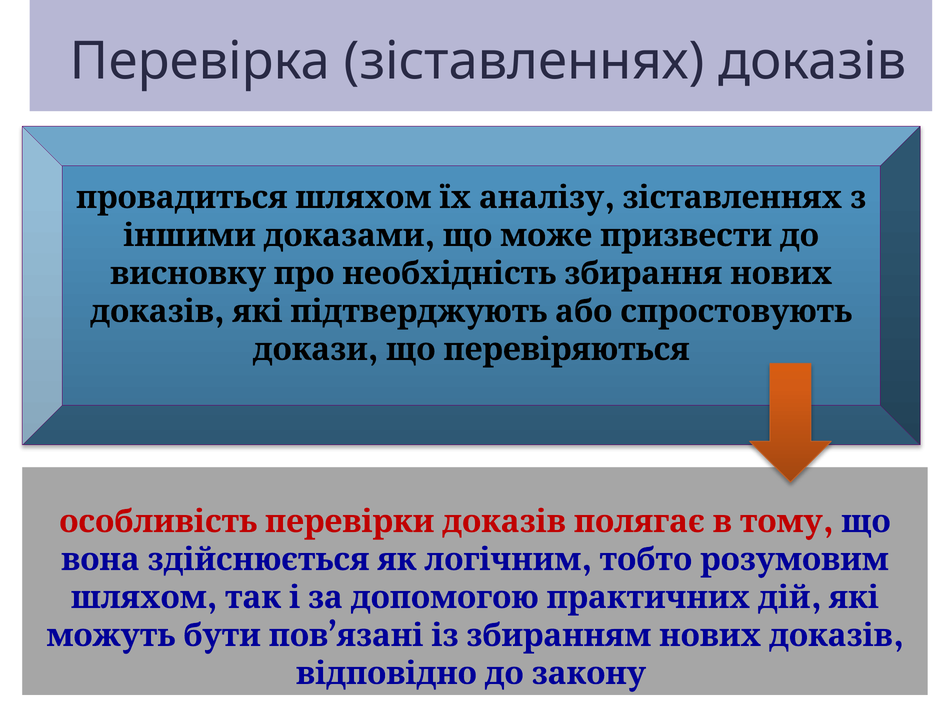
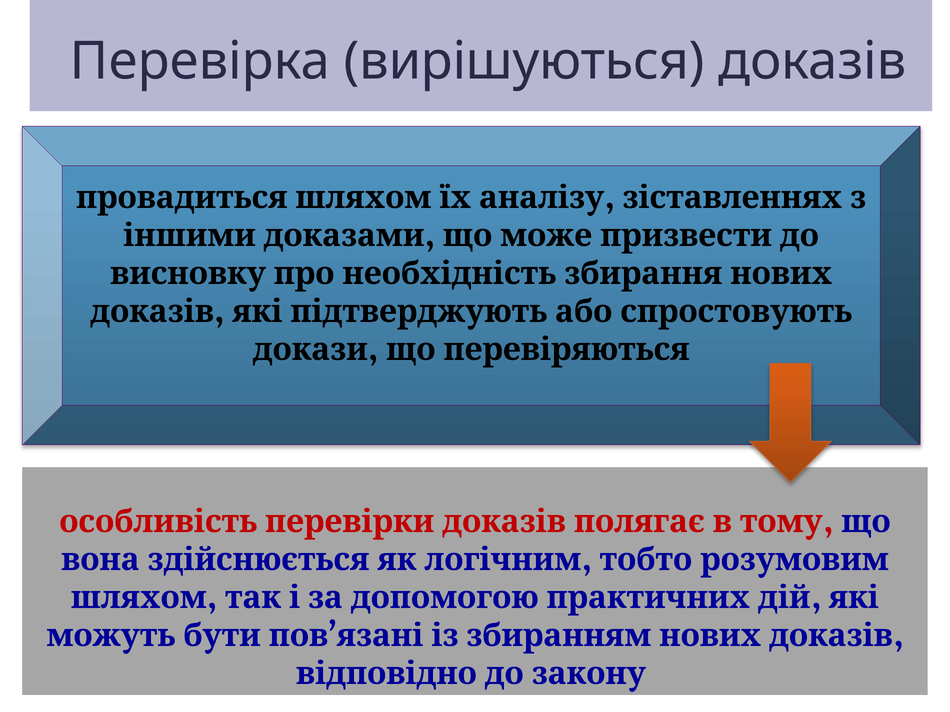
Перевірка зіставленнях: зіставленнях -> вирішуються
